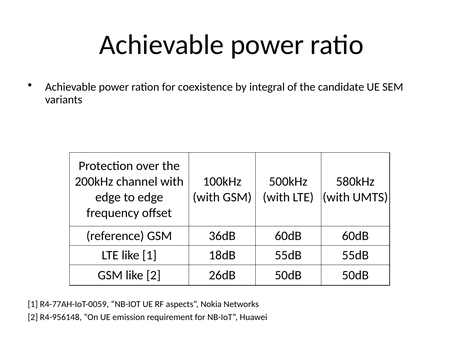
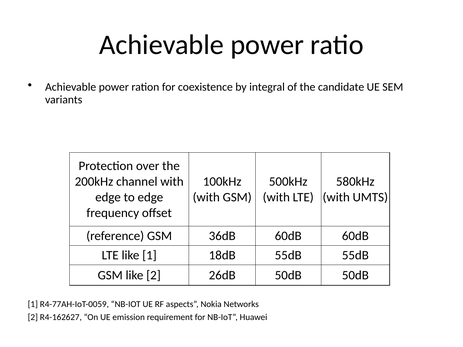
R4-956148: R4-956148 -> R4-162627
